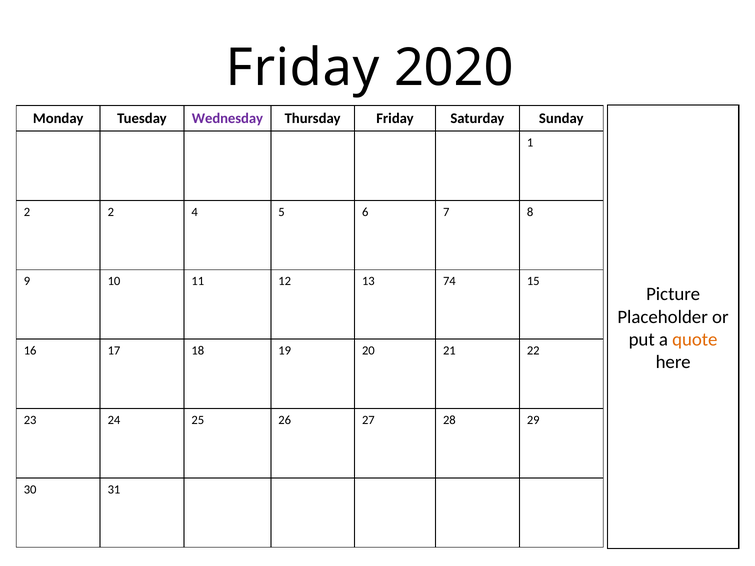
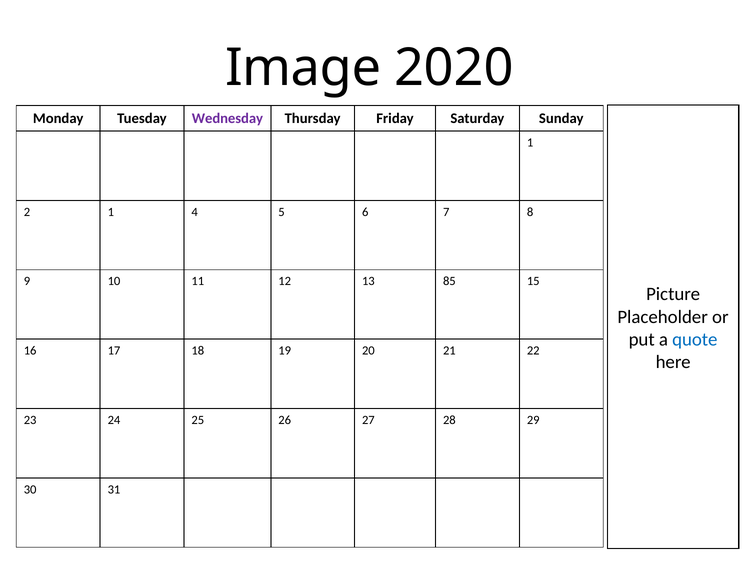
Friday at (303, 68): Friday -> Image
2 2: 2 -> 1
74: 74 -> 85
quote colour: orange -> blue
